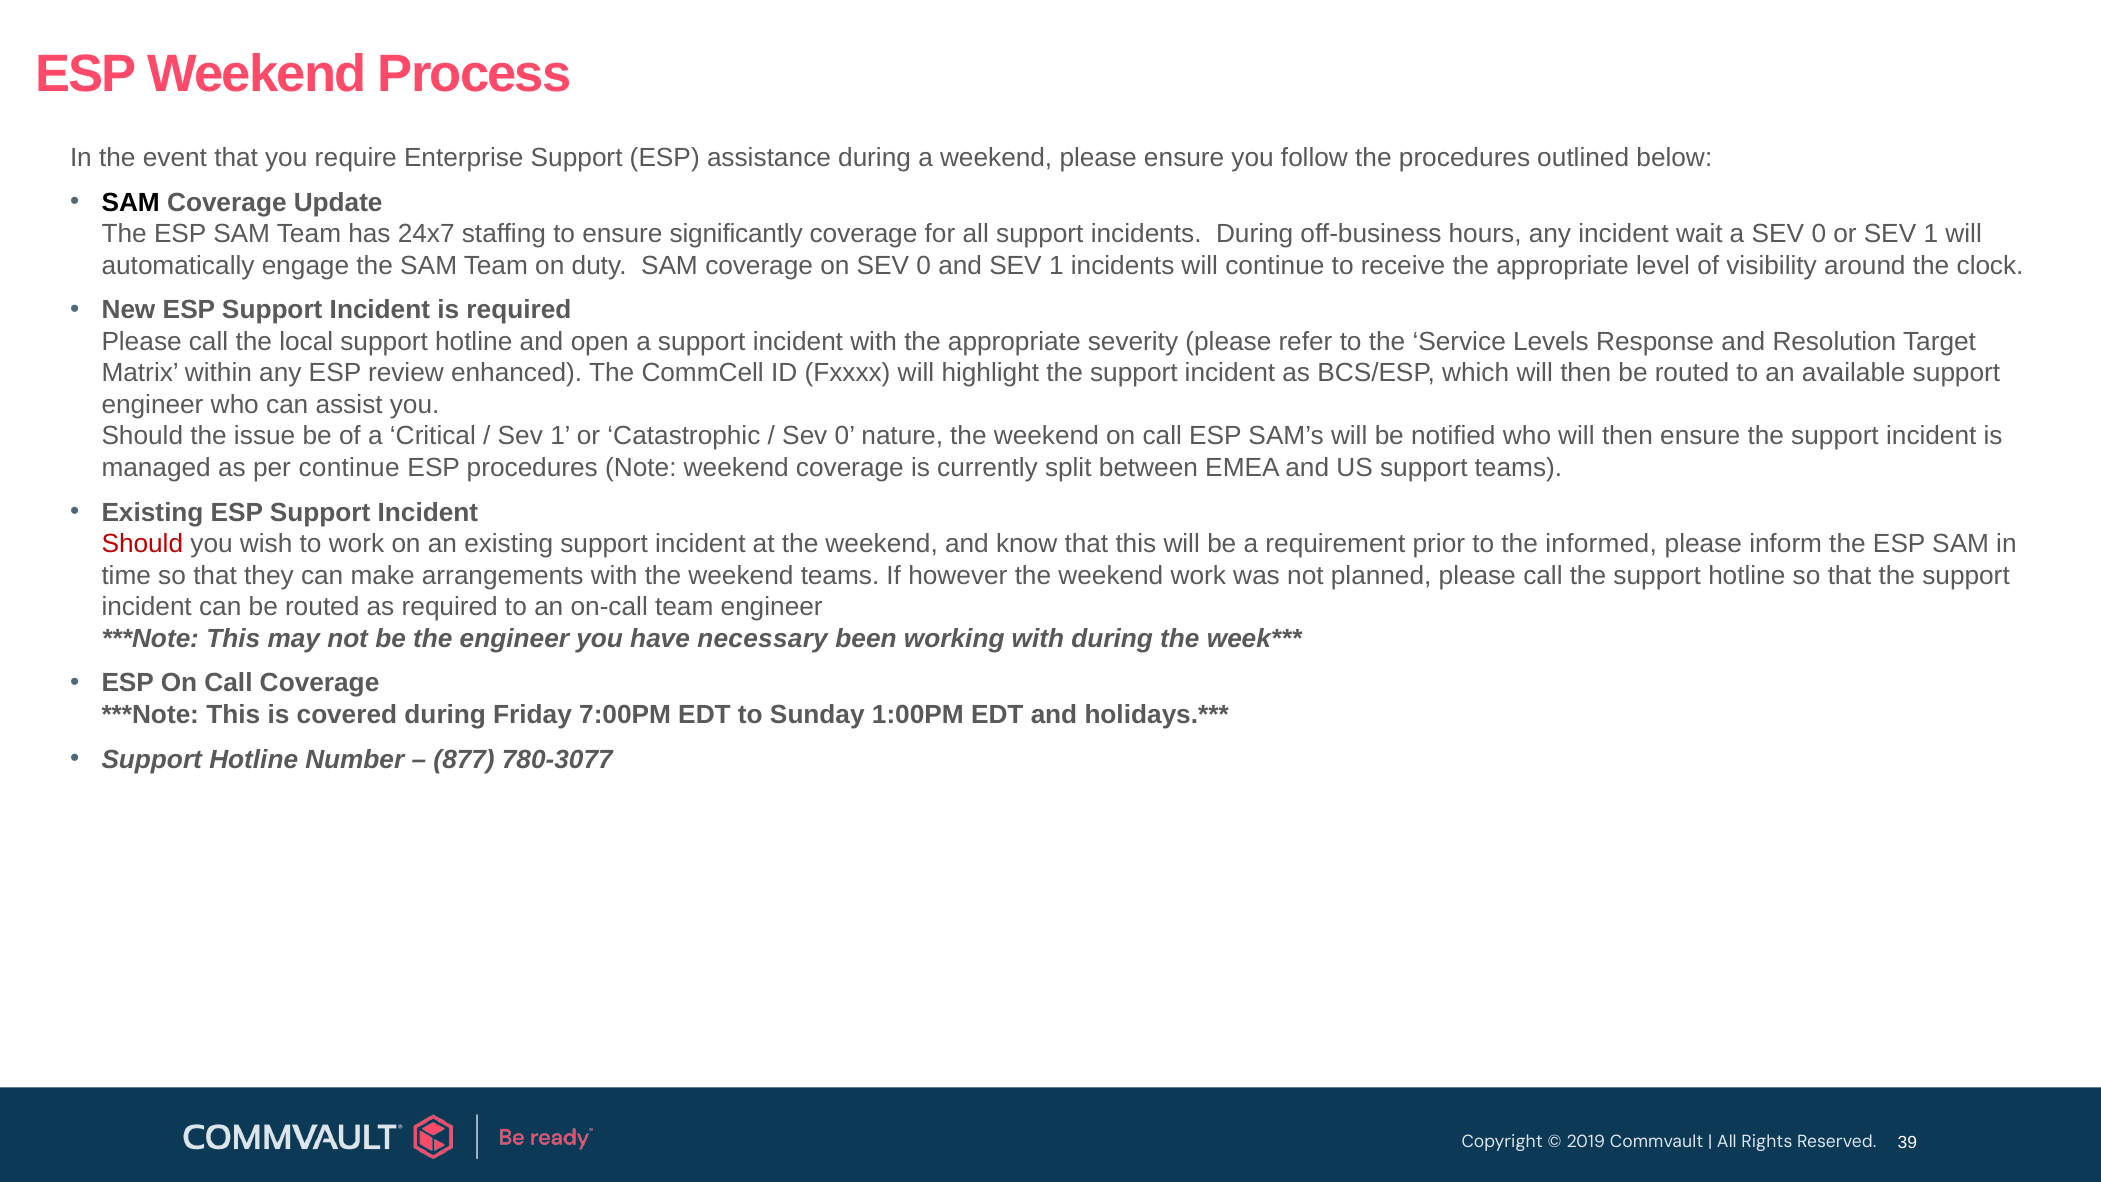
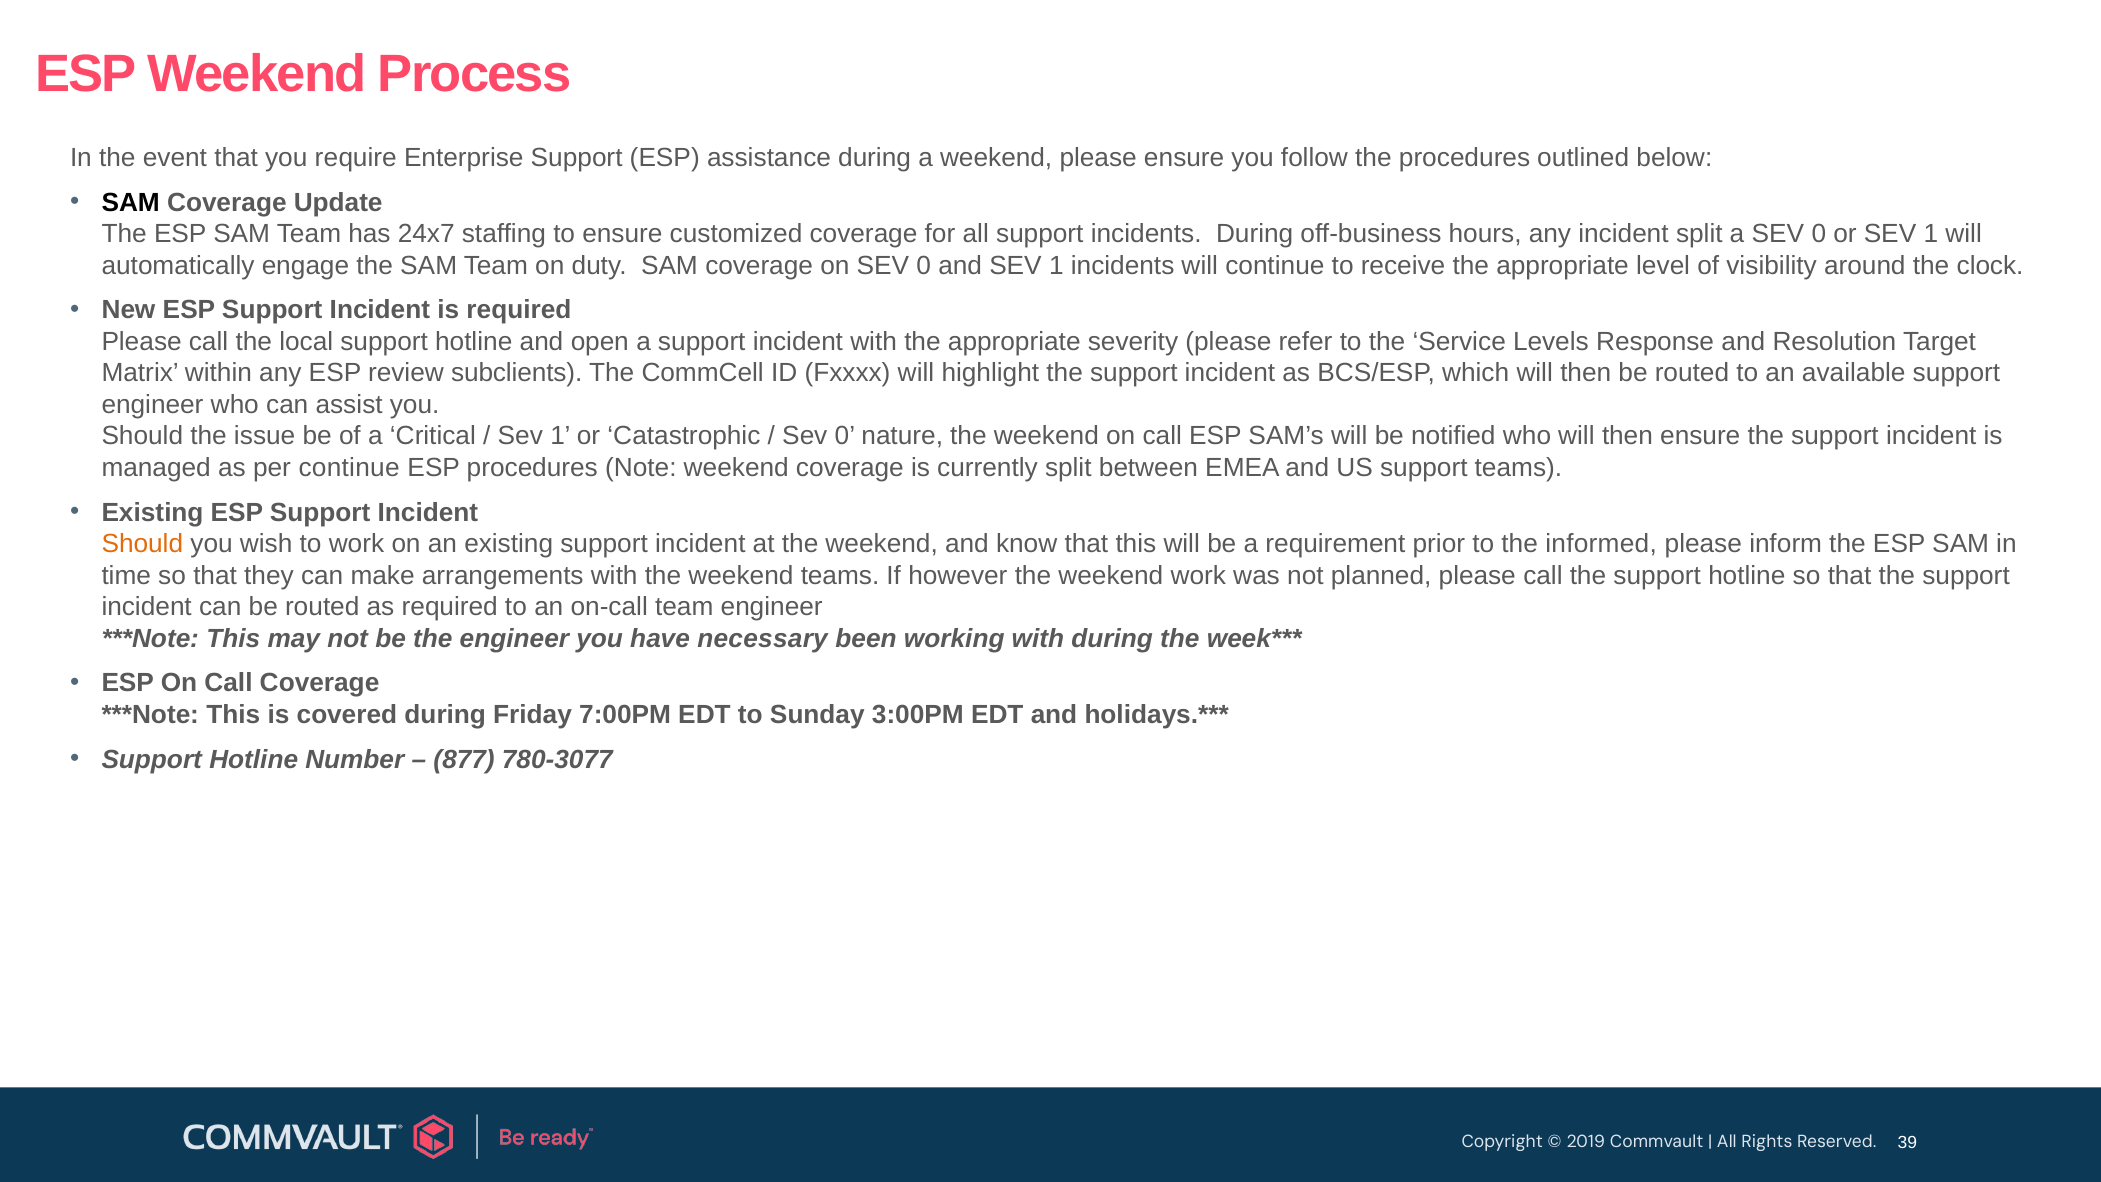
significantly: significantly -> customized
incident wait: wait -> split
enhanced: enhanced -> subclients
Should at (142, 544) colour: red -> orange
1:00PM: 1:00PM -> 3:00PM
